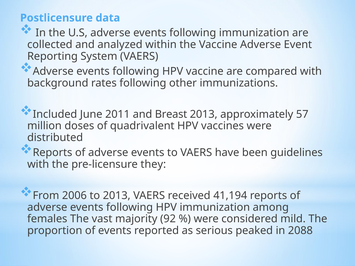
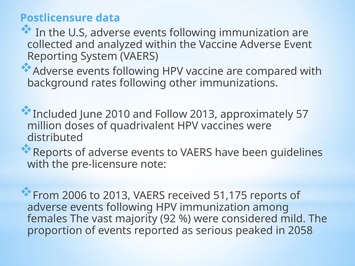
2011: 2011 -> 2010
Breast: Breast -> Follow
they: they -> note
41,194: 41,194 -> 51,175
2088: 2088 -> 2058
